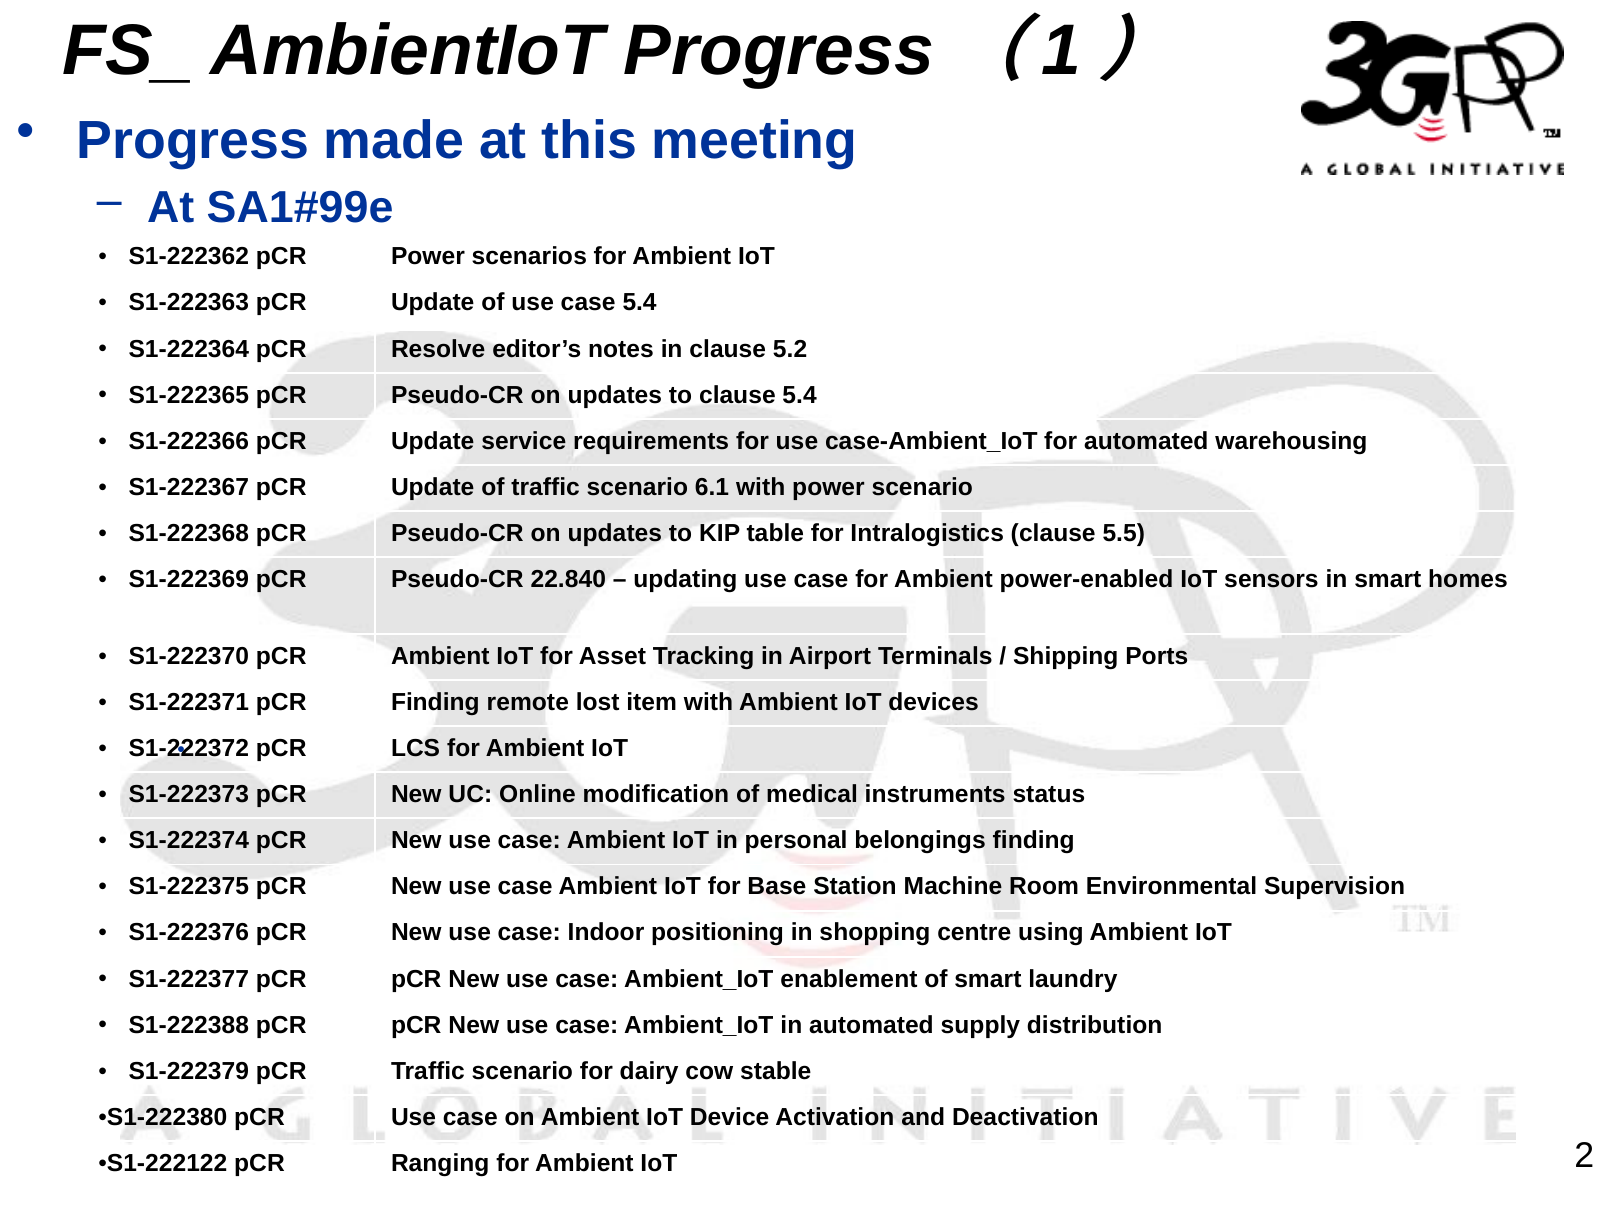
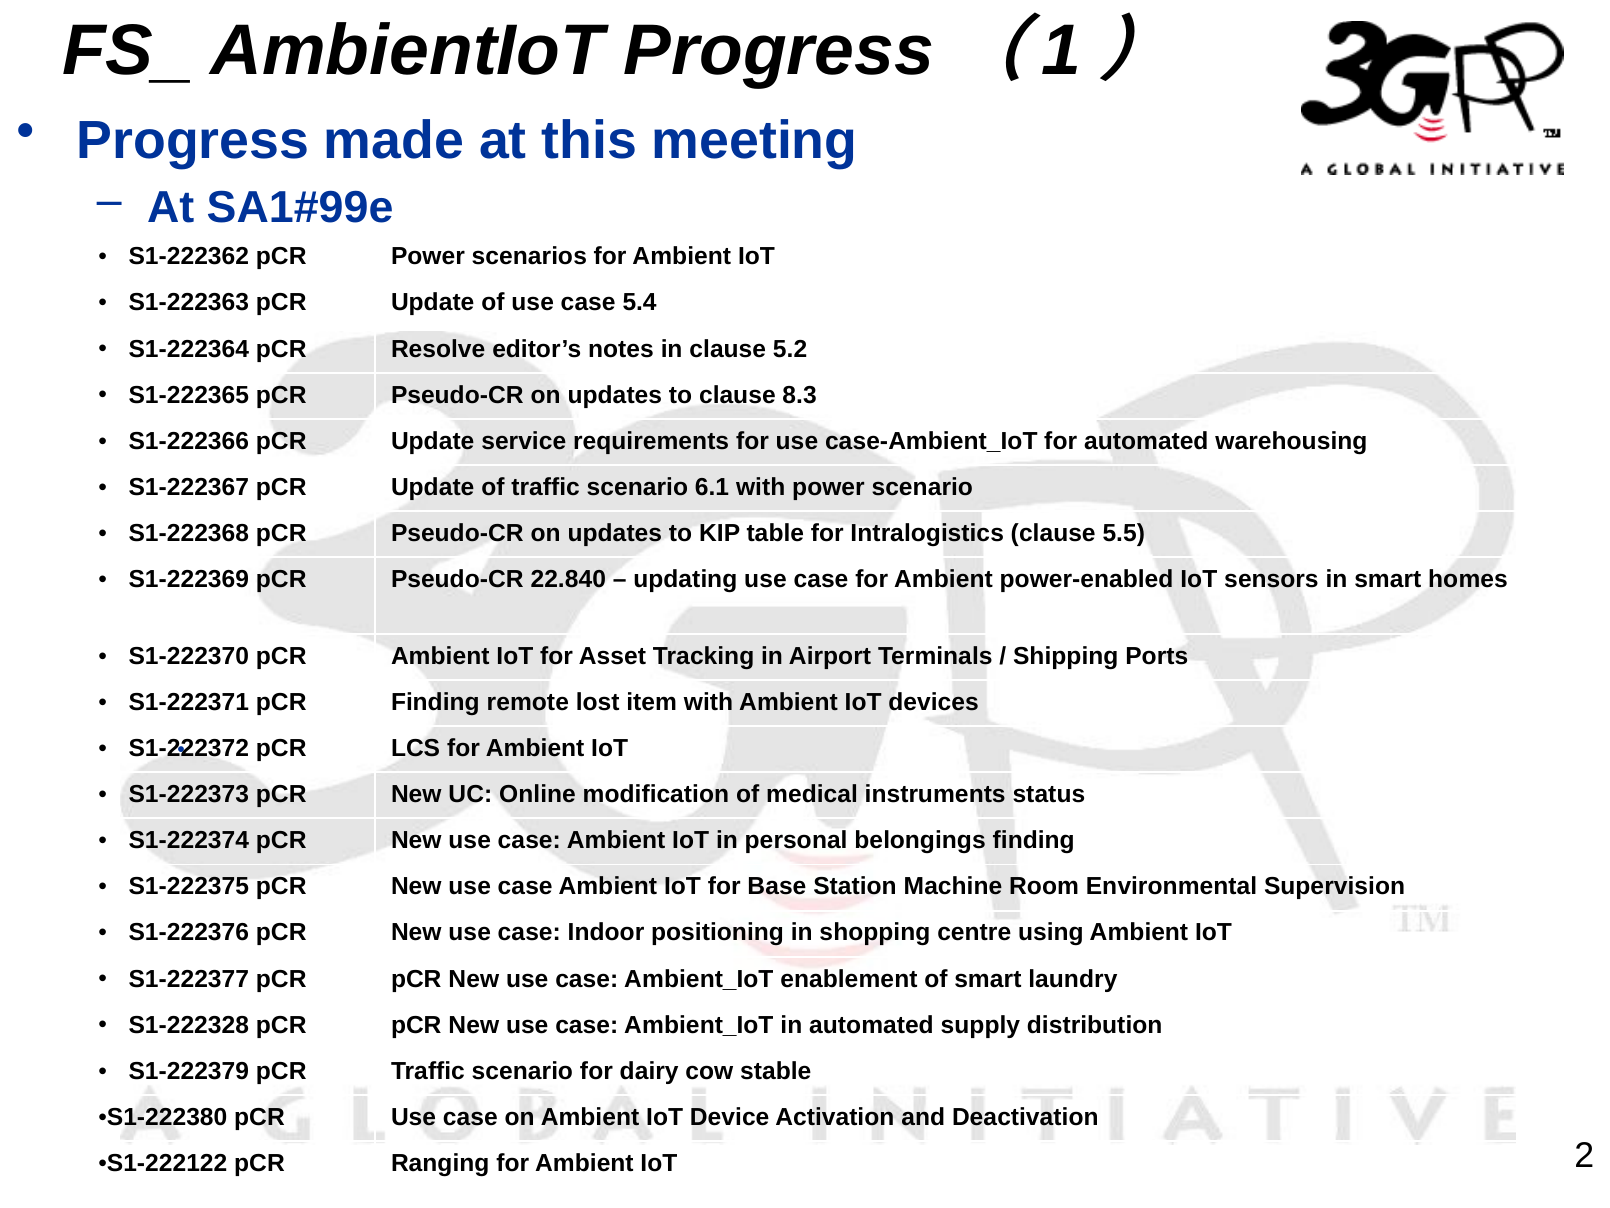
clause 5.4: 5.4 -> 8.3
S1-222388: S1-222388 -> S1-222328
